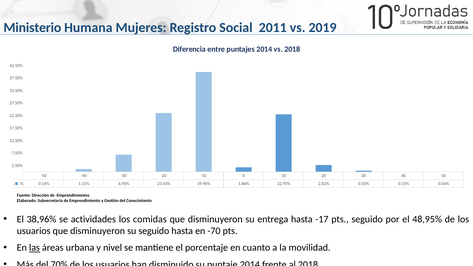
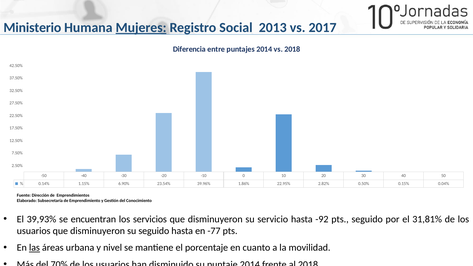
Mujeres underline: none -> present
2011: 2011 -> 2013
2019: 2019 -> 2017
38,96%: 38,96% -> 39,93%
actividades: actividades -> encuentran
comidas: comidas -> servicios
entrega: entrega -> servicio
-17: -17 -> -92
48,95%: 48,95% -> 31,81%
-70: -70 -> -77
